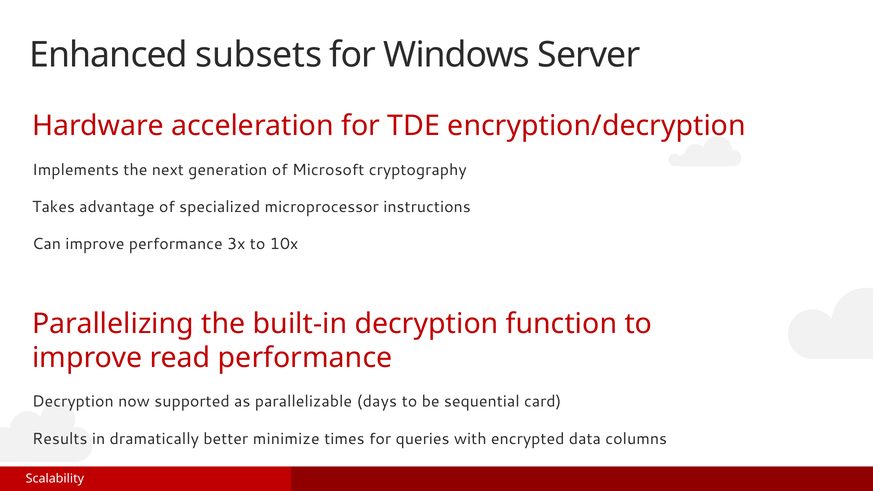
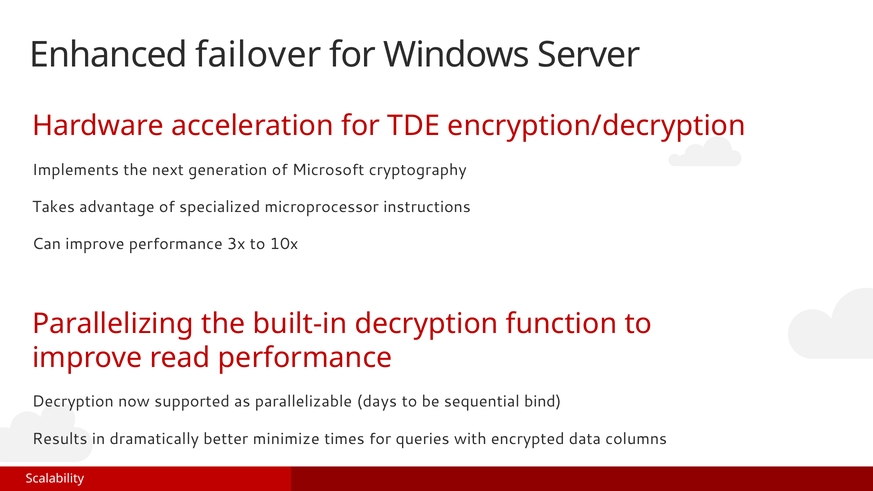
subsets: subsets -> failover
card: card -> bind
